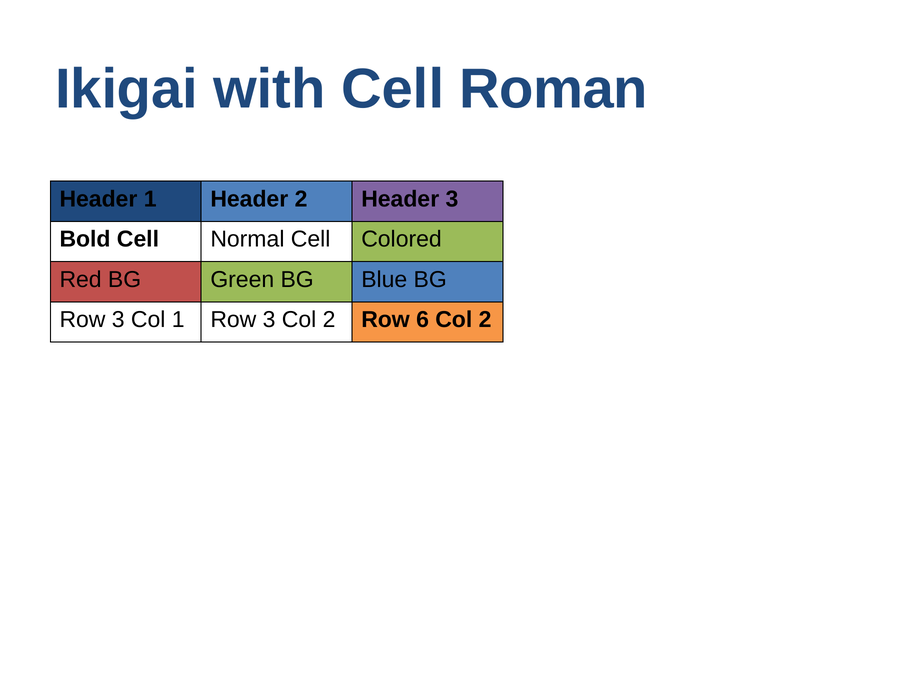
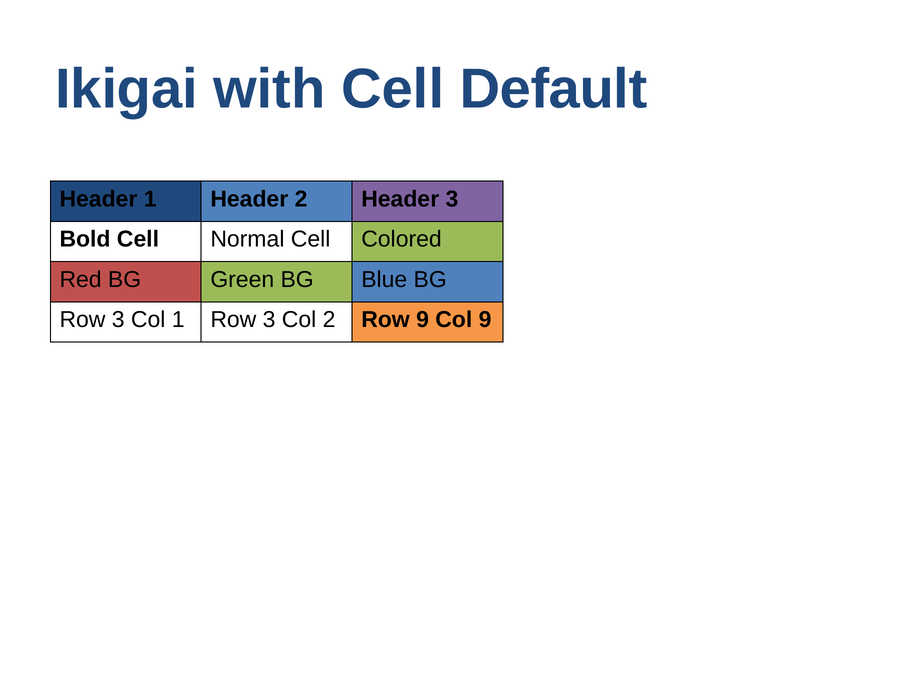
Roman: Roman -> Default
Row 6: 6 -> 9
2 at (485, 320): 2 -> 9
